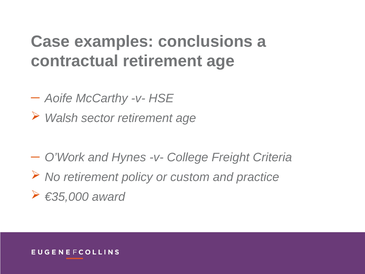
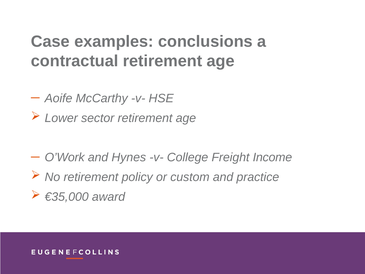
Walsh: Walsh -> Lower
Criteria: Criteria -> Income
